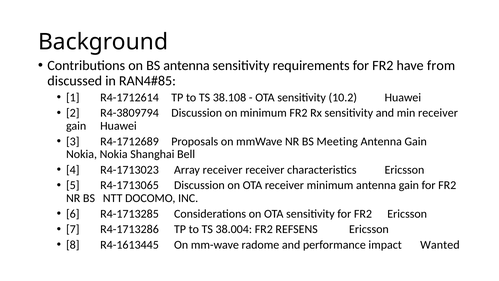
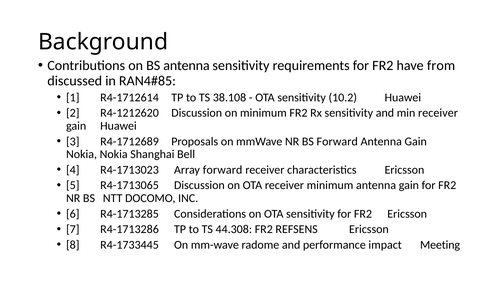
R4-3809794: R4-3809794 -> R4-1212620
BS Meeting: Meeting -> Forward
Array receiver: receiver -> forward
38.004: 38.004 -> 44.308
R4-1613445: R4-1613445 -> R4-1733445
Wanted: Wanted -> Meeting
